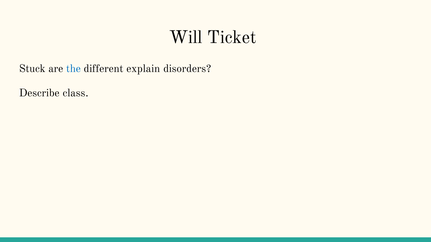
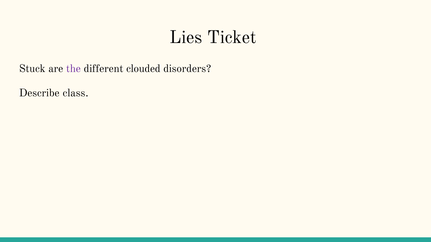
Will: Will -> Lies
the colour: blue -> purple
explain: explain -> clouded
